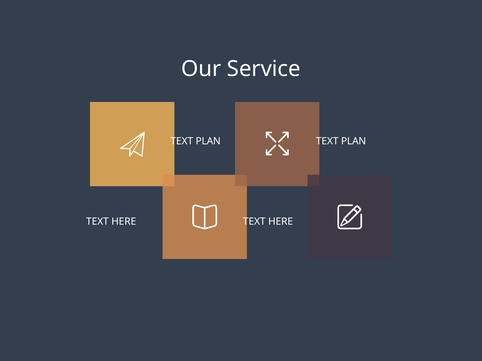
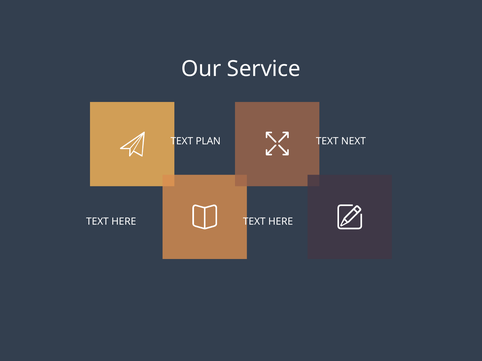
PLAN at (354, 141): PLAN -> NEXT
